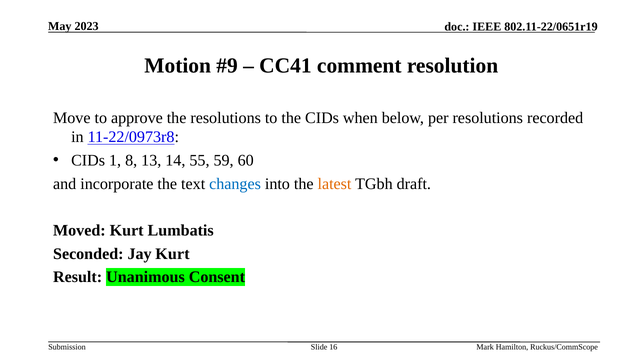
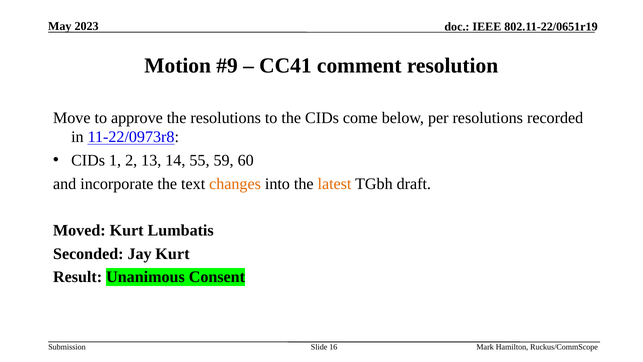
when: when -> come
8: 8 -> 2
changes colour: blue -> orange
